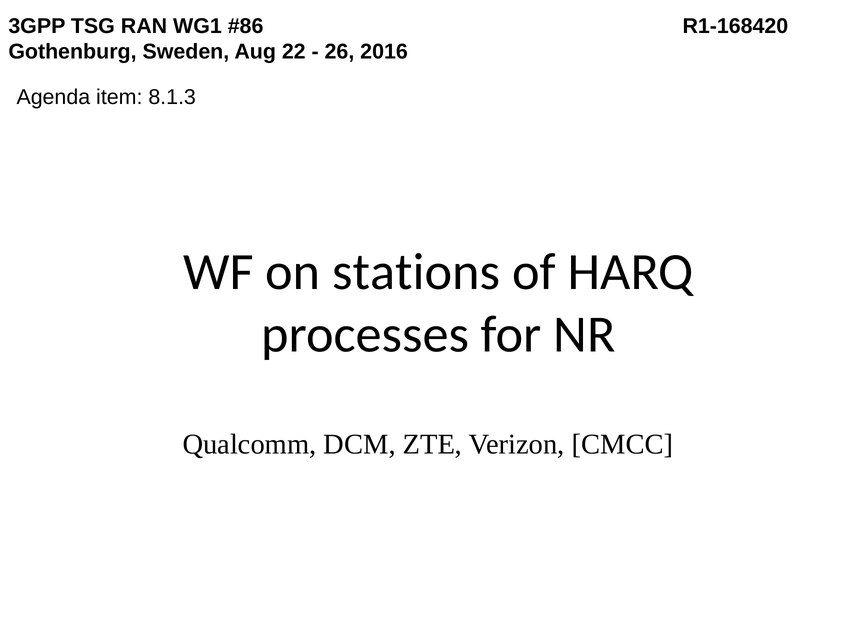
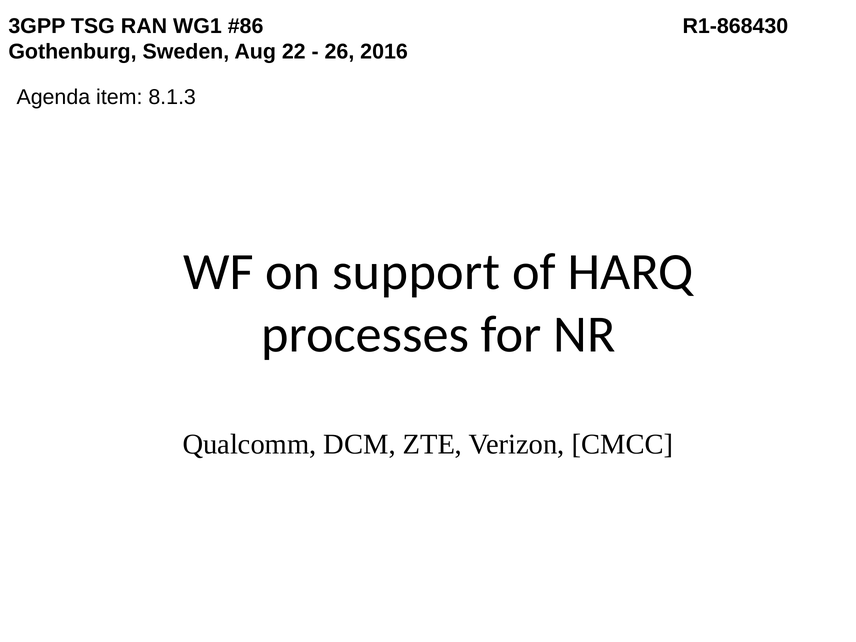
R1-168420: R1-168420 -> R1-868430
stations: stations -> support
